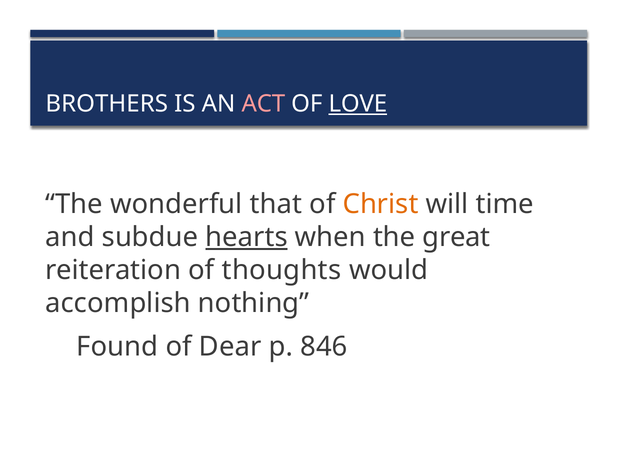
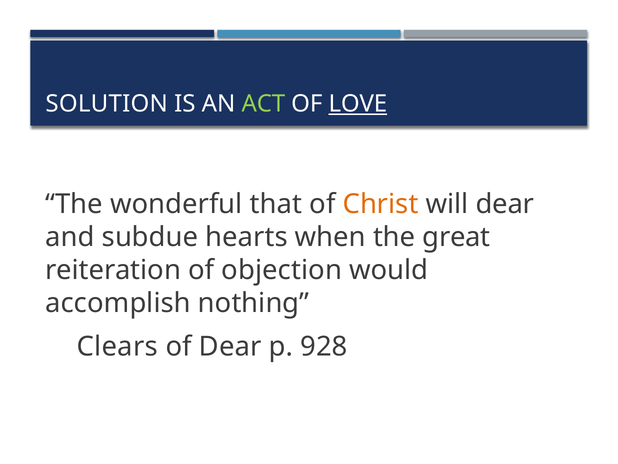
BROTHERS: BROTHERS -> SOLUTION
ACT colour: pink -> light green
will time: time -> dear
hearts underline: present -> none
thoughts: thoughts -> objection
Found: Found -> Clears
846: 846 -> 928
